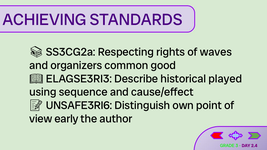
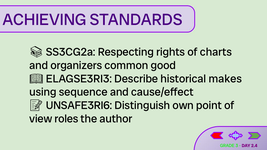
waves: waves -> charts
played: played -> makes
early: early -> roles
